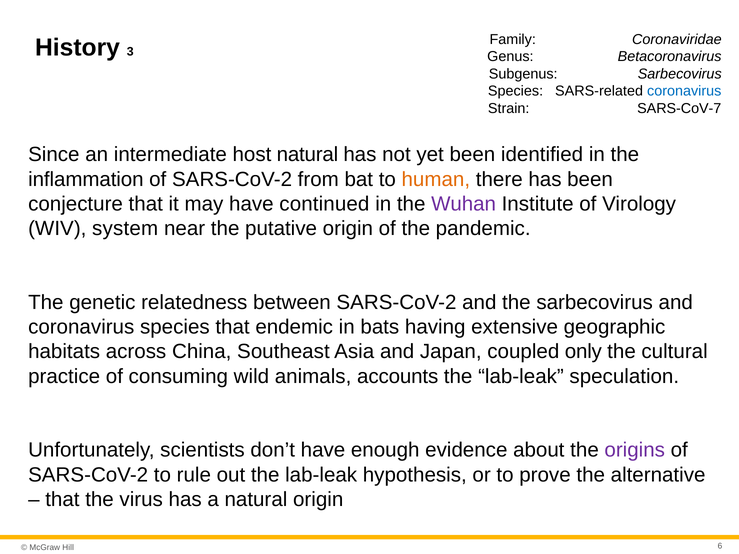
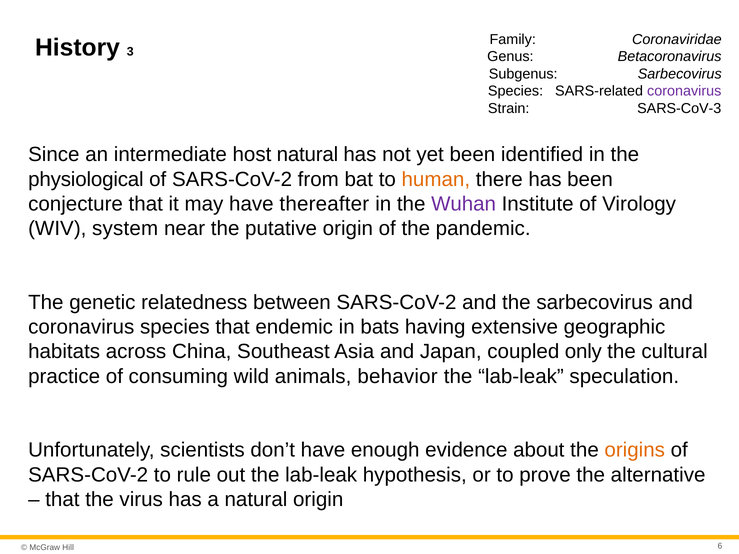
coronavirus at (684, 91) colour: blue -> purple
SARS-CoV-7: SARS-CoV-7 -> SARS-CoV-3
inflammation: inflammation -> physiological
continued: continued -> thereafter
accounts: accounts -> behavior
origins colour: purple -> orange
